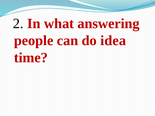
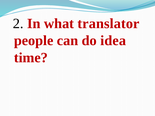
answering: answering -> translator
